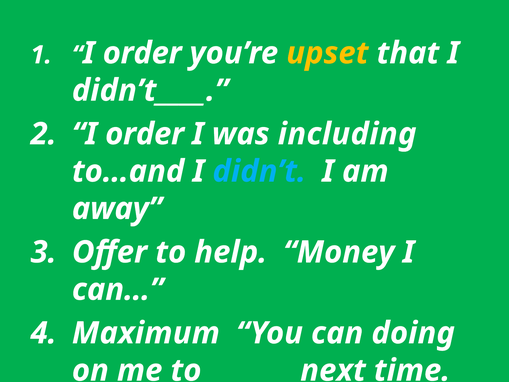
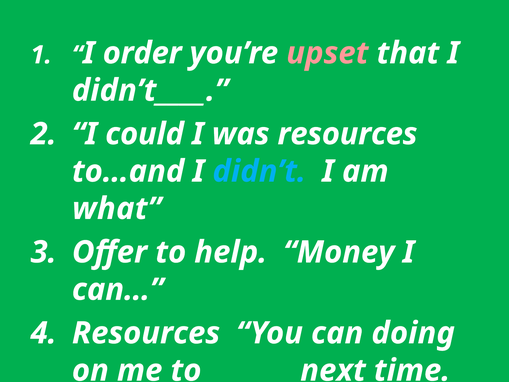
upset colour: yellow -> pink
order at (145, 134): order -> could
was including: including -> resources
away: away -> what
Maximum at (146, 333): Maximum -> Resources
